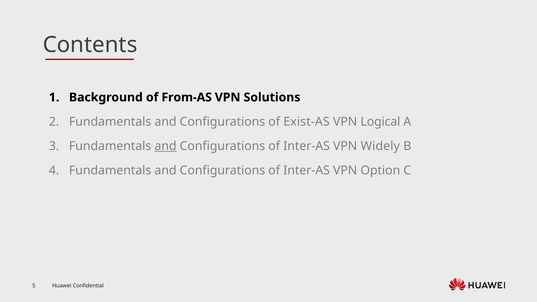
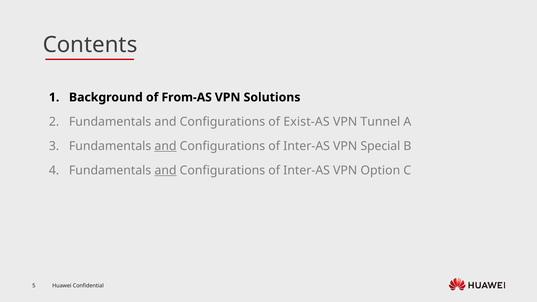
Logical: Logical -> Tunnel
Widely: Widely -> Special
and at (165, 170) underline: none -> present
